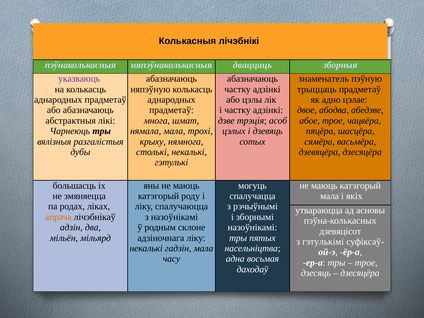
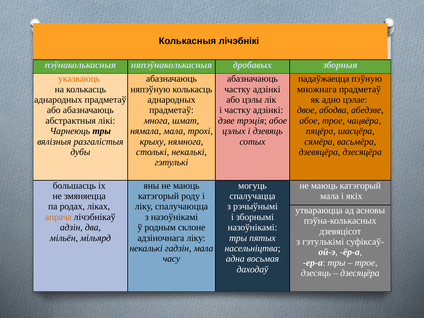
дваццаць: дваццаць -> дробавых
указваюць colour: purple -> orange
знаменатель: знаменатель -> падаўжаецца
трыццаць: трыццаць -> множнага
трэція асоб: асоб -> абое
